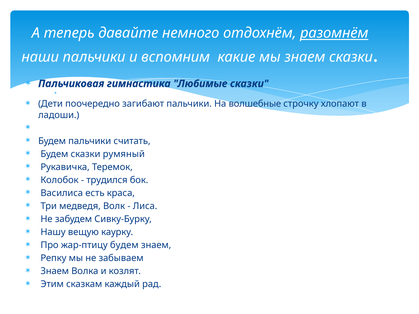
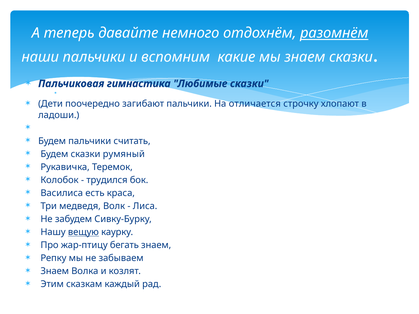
волшебные: волшебные -> отличается
вещую underline: none -> present
жар-птицу будем: будем -> бегать
